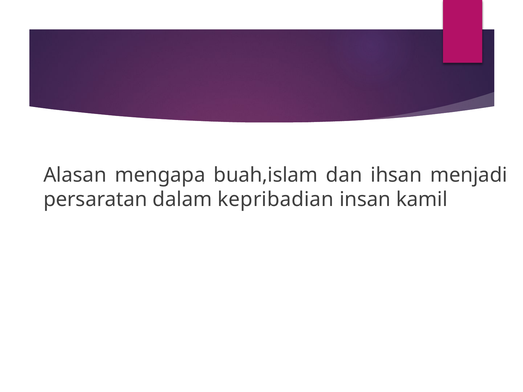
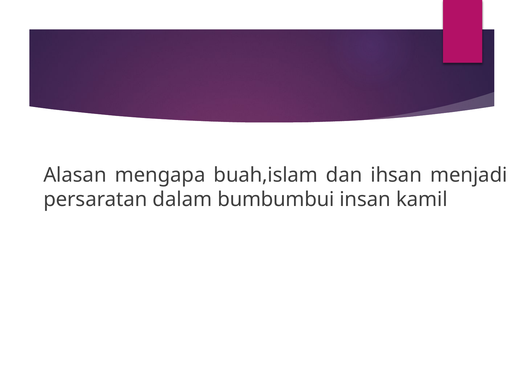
kepribadian: kepribadian -> bumbumbui
